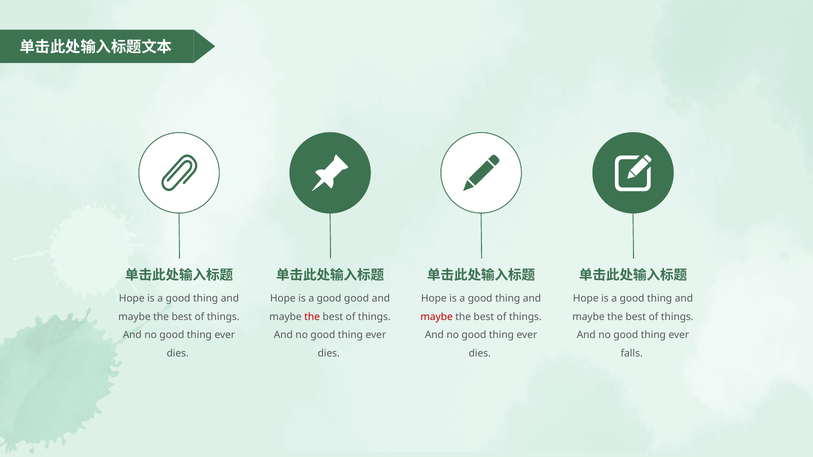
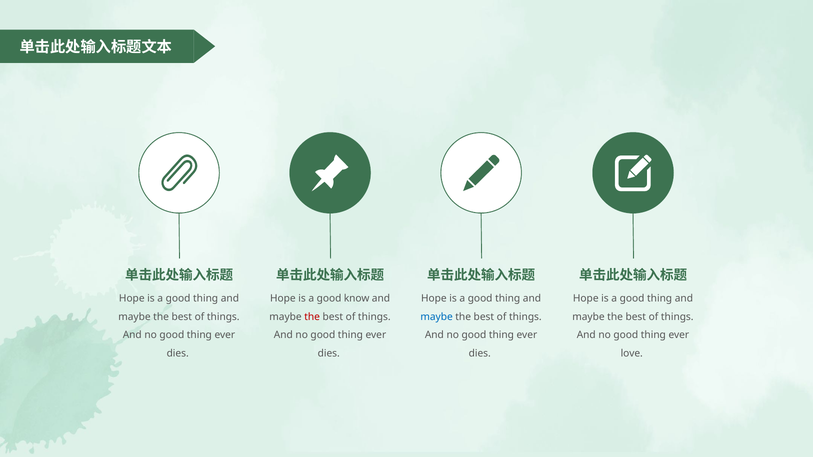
good good: good -> know
maybe at (437, 317) colour: red -> blue
falls: falls -> love
